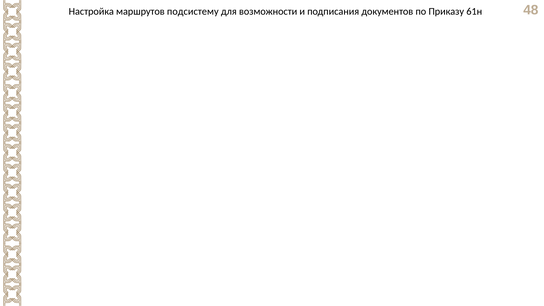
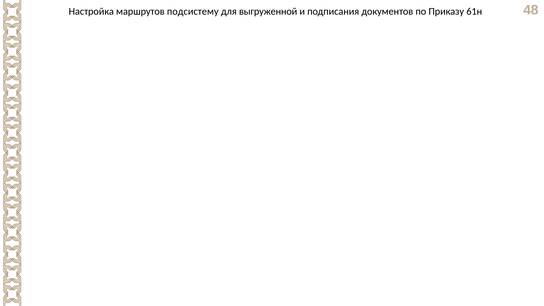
возможности: возможности -> выгруженной
